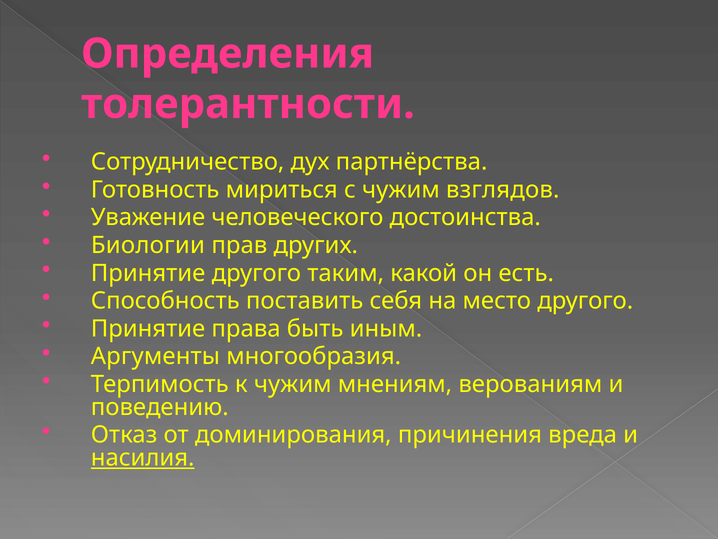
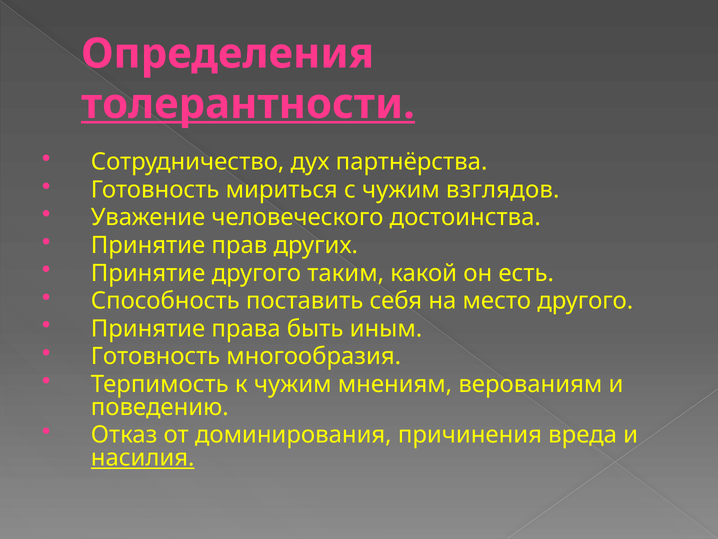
толерантности underline: none -> present
Биологии at (148, 245): Биологии -> Принятие
Аргументы at (155, 356): Аргументы -> Готовность
